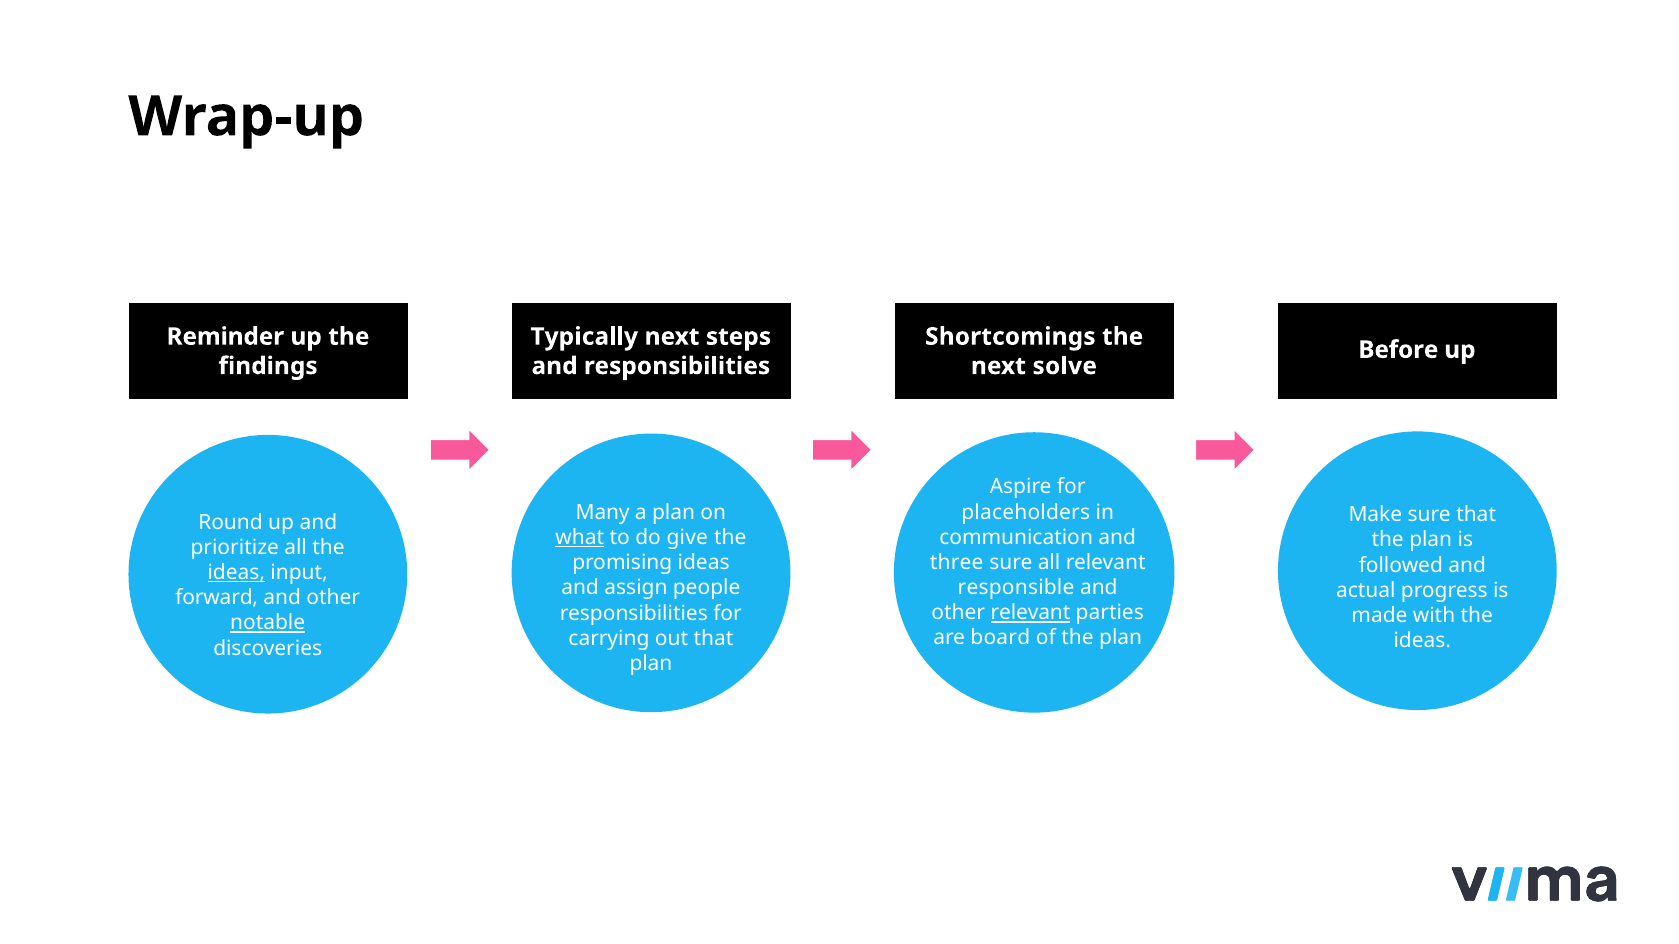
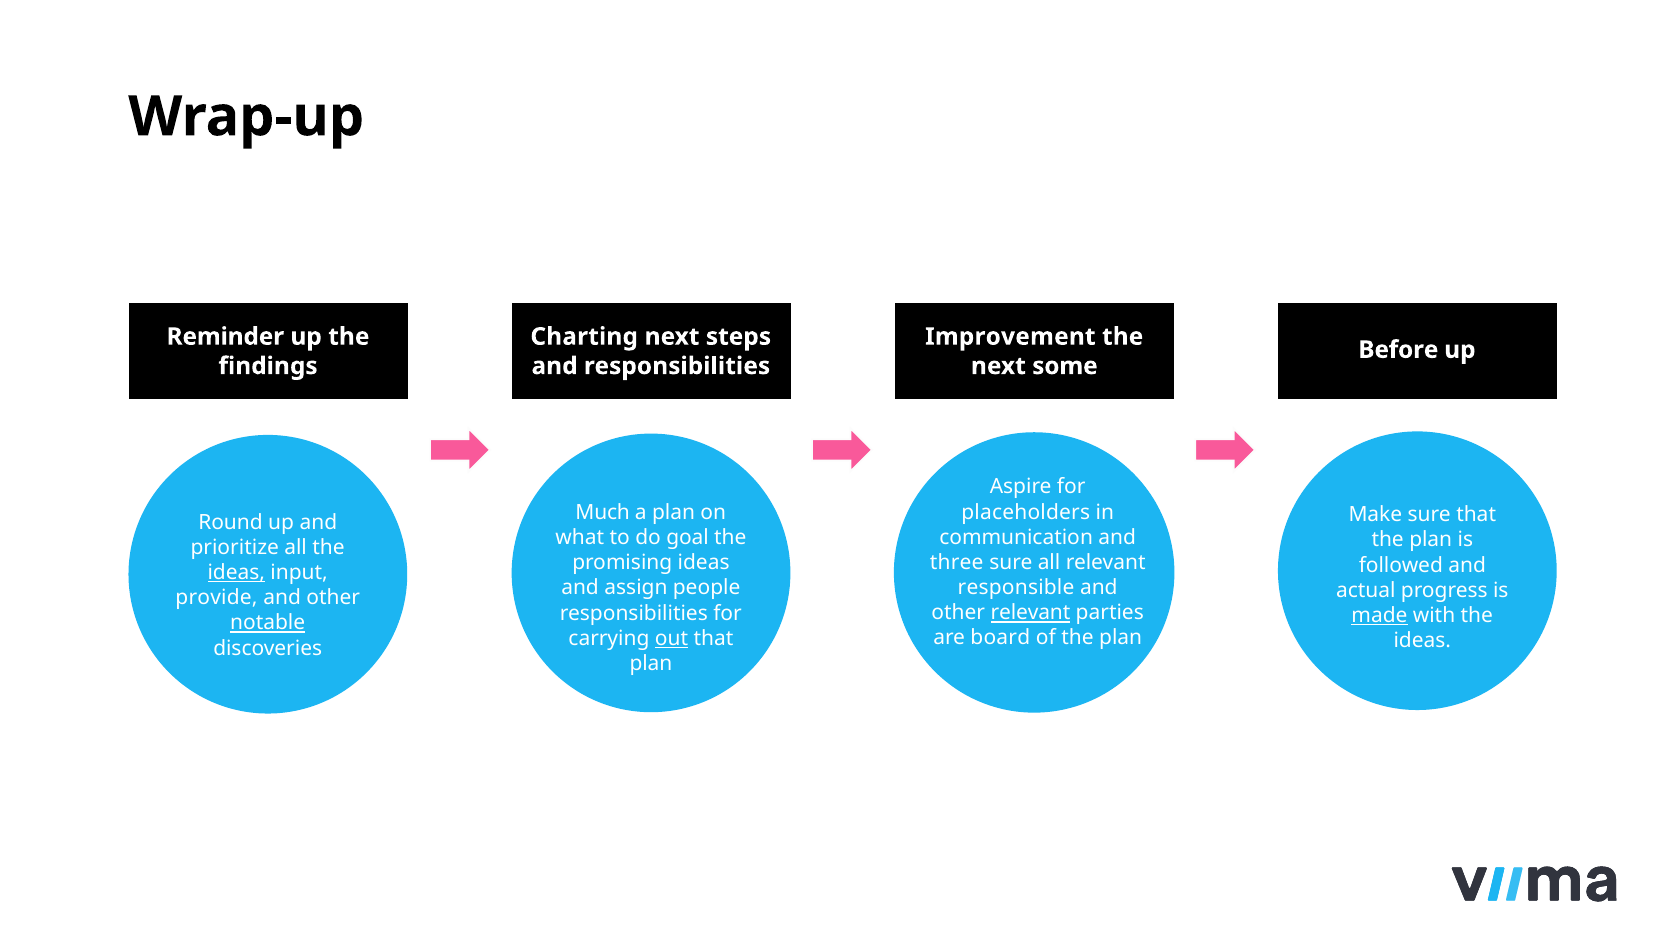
Typically: Typically -> Charting
Shortcomings: Shortcomings -> Improvement
solve: solve -> some
Many: Many -> Much
what underline: present -> none
give: give -> goal
forward: forward -> provide
made underline: none -> present
out underline: none -> present
